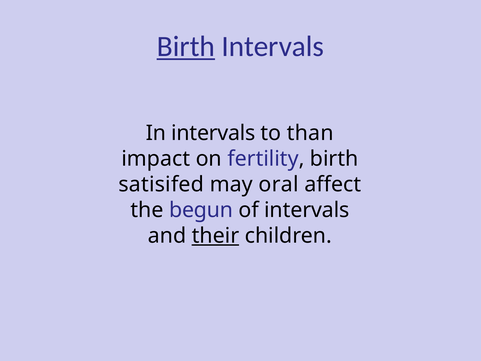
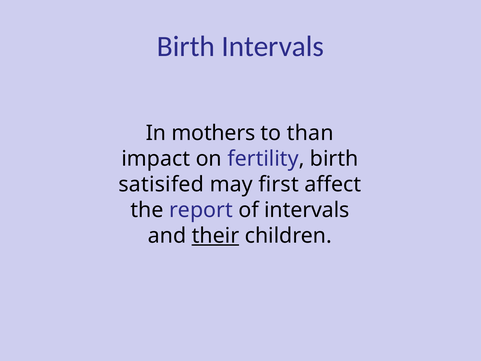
Birth at (186, 47) underline: present -> none
In intervals: intervals -> mothers
oral: oral -> first
begun: begun -> report
